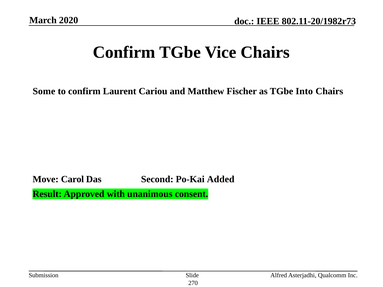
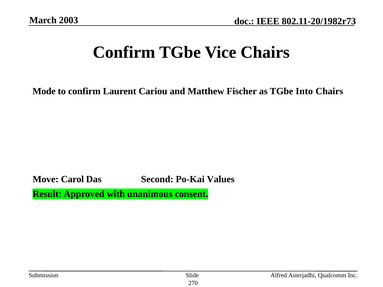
2020: 2020 -> 2003
Some: Some -> Mode
Added: Added -> Values
